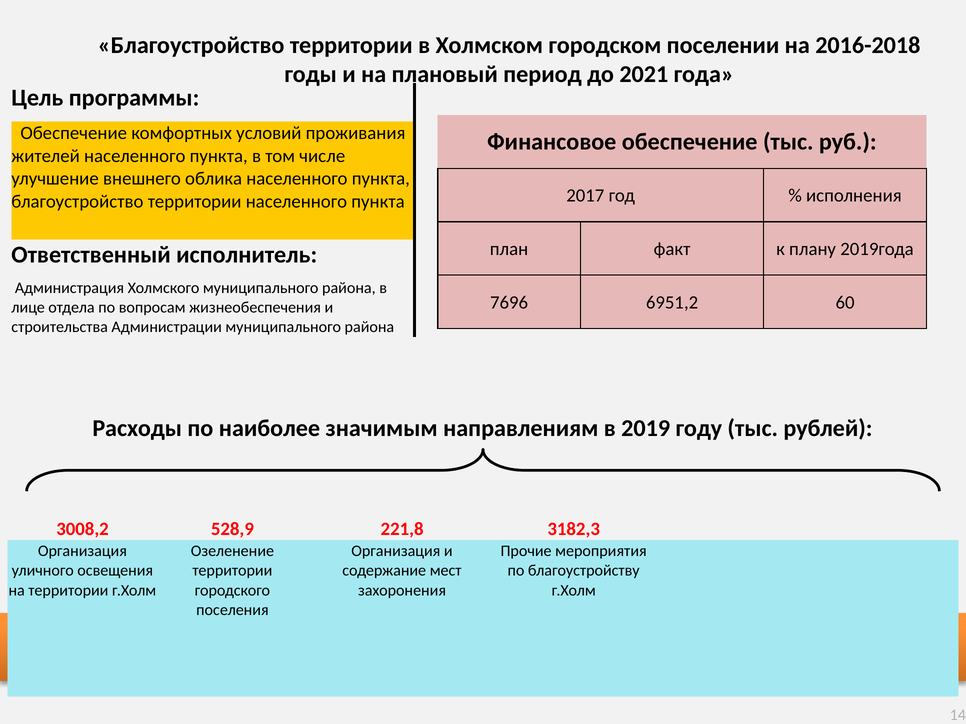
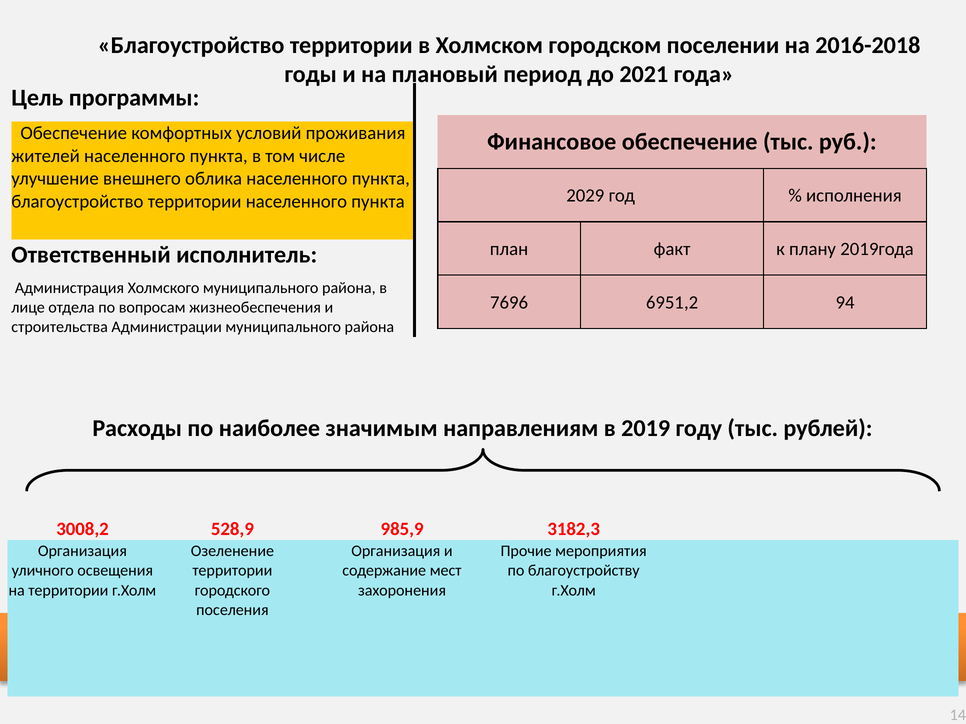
2017: 2017 -> 2029
60: 60 -> 94
221,8: 221,8 -> 985,9
